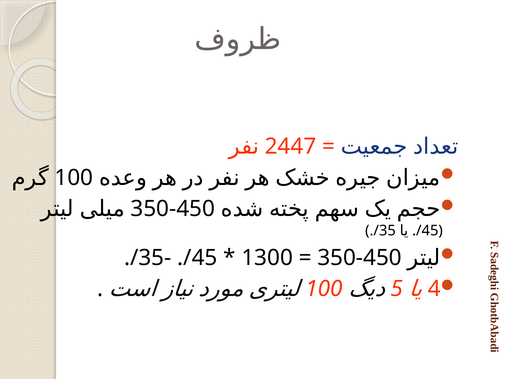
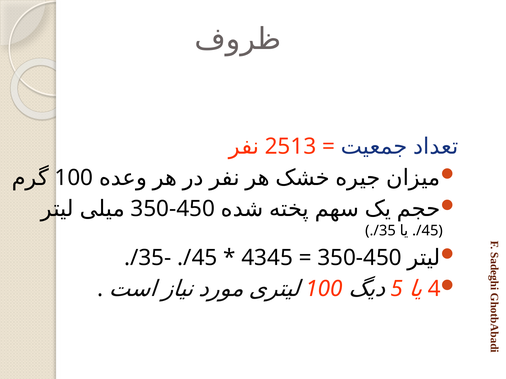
2447: 2447 -> 2513
1300: 1300 -> 4345
